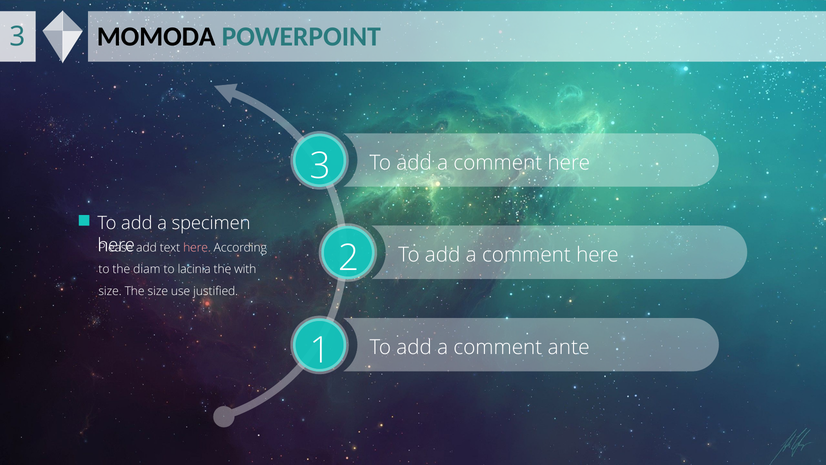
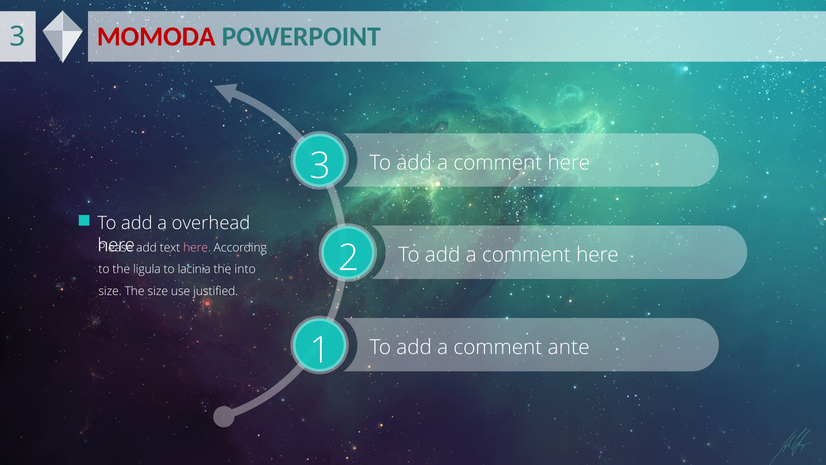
MOMODA colour: black -> red
specimen: specimen -> overhead
diam: diam -> ligula
with: with -> into
